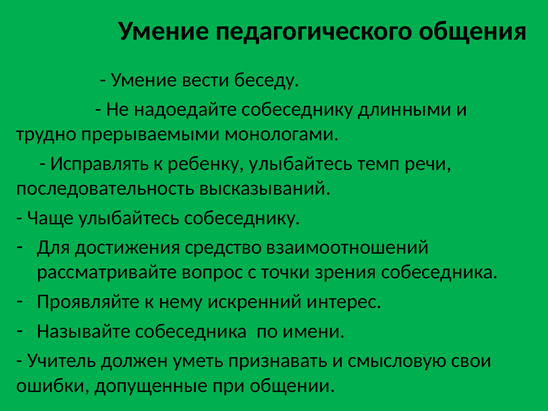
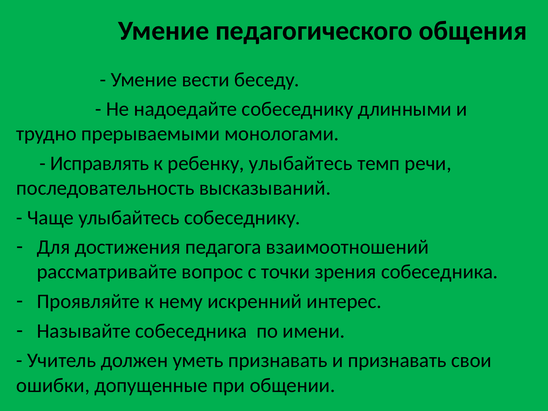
средство: средство -> педагога
и смысловую: смысловую -> признавать
